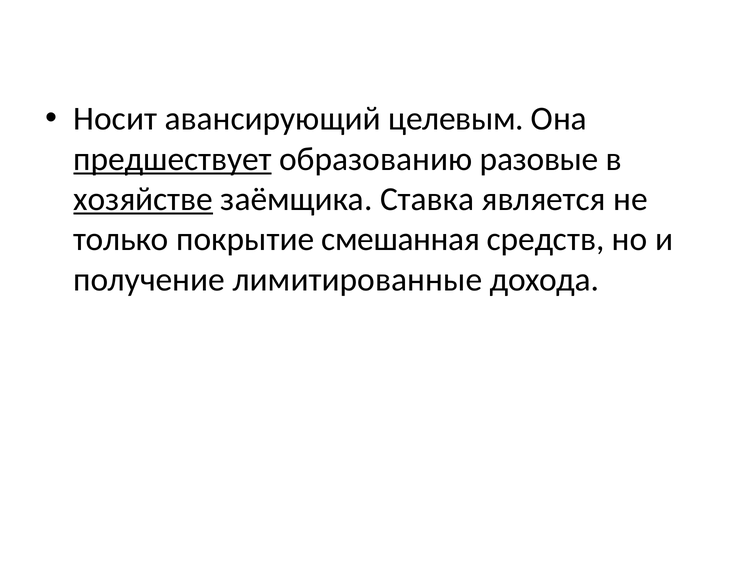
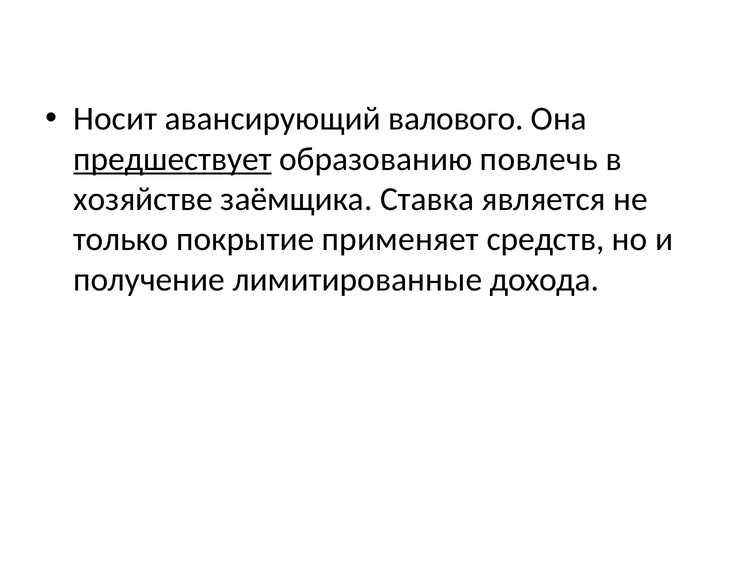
целевым: целевым -> валового
разовые: разовые -> повлечь
хозяйстве underline: present -> none
смешанная: смешанная -> применяет
